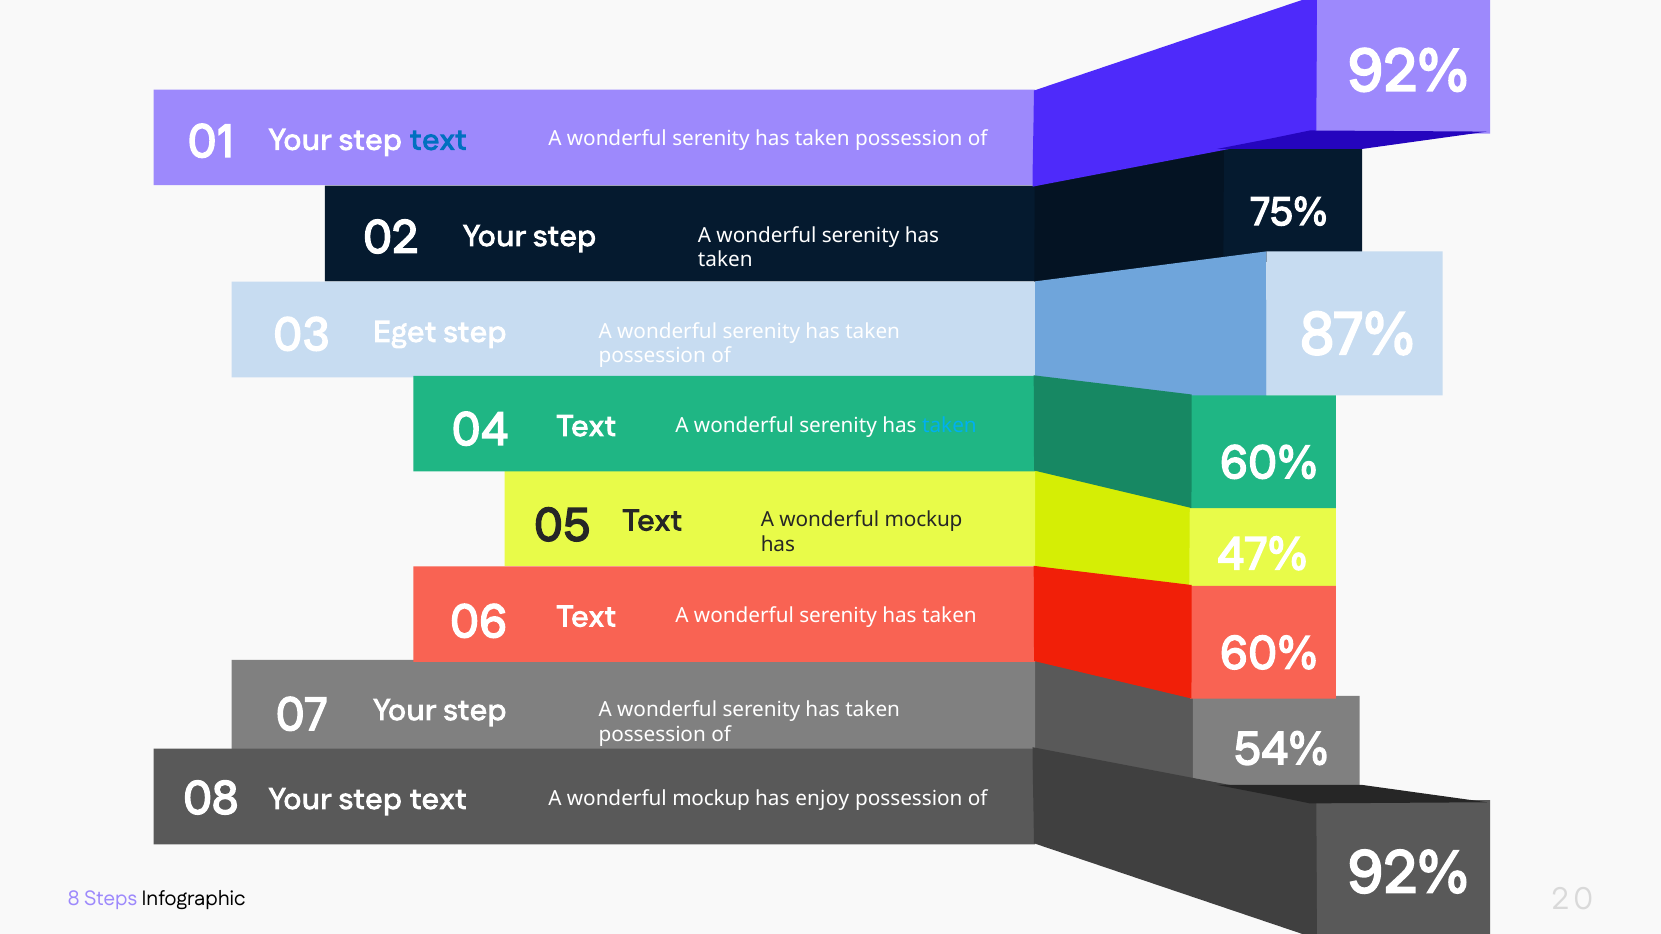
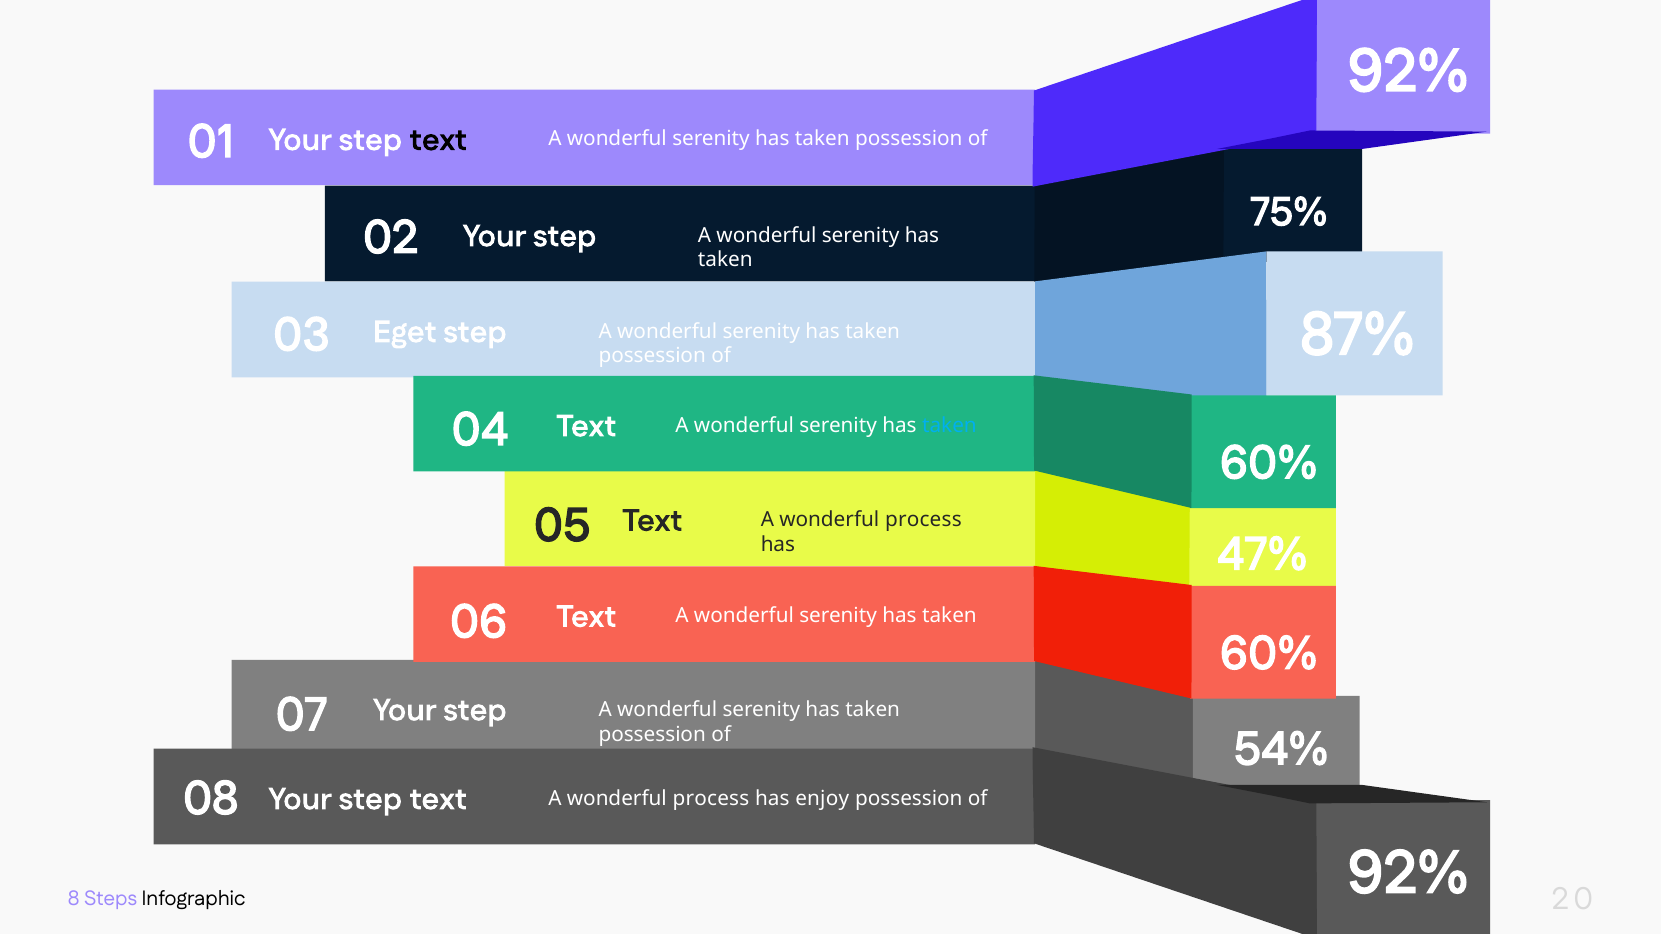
text at (438, 140) colour: blue -> black
mockup at (924, 520): mockup -> process
mockup at (711, 798): mockup -> process
